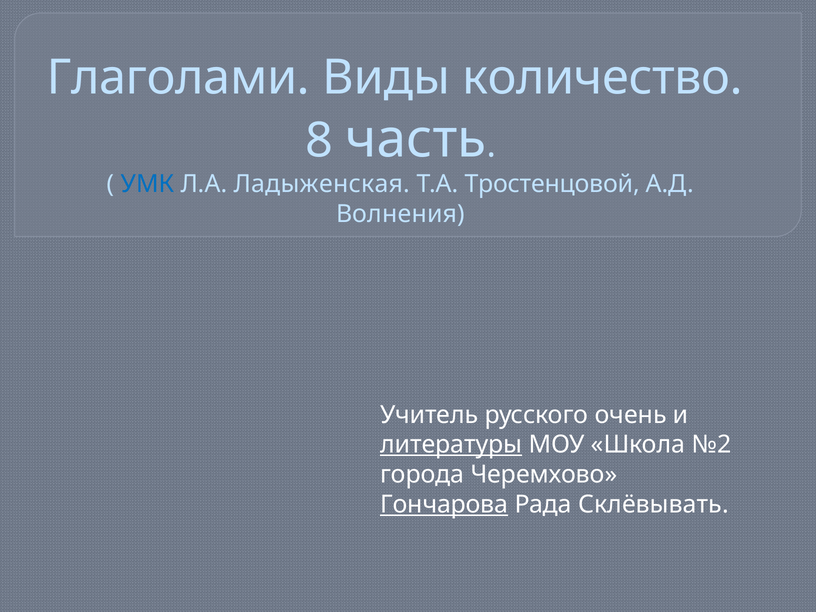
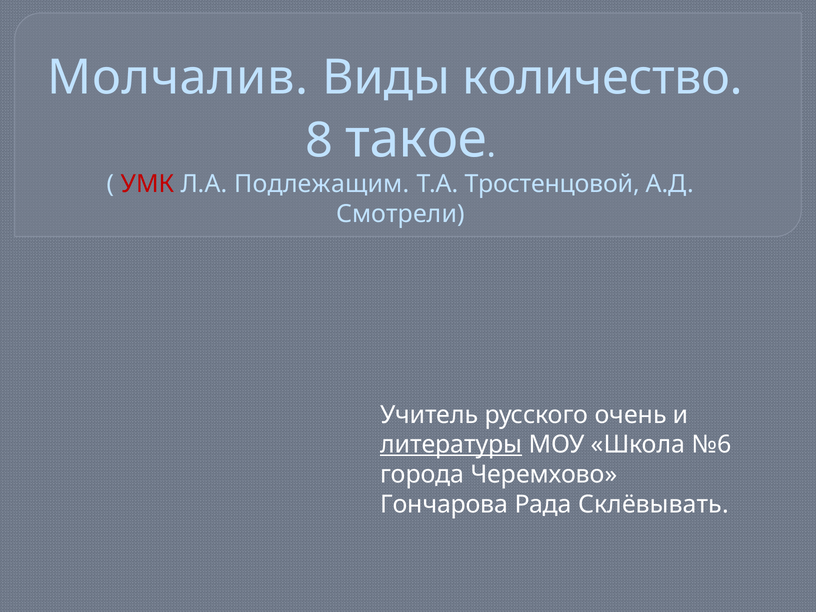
Глаголами: Глаголами -> Молчалив
часть: часть -> такое
УМК colour: blue -> red
Ладыженская: Ладыженская -> Подлежащим
Волнения: Волнения -> Смотрели
№2: №2 -> №6
Гончарова underline: present -> none
